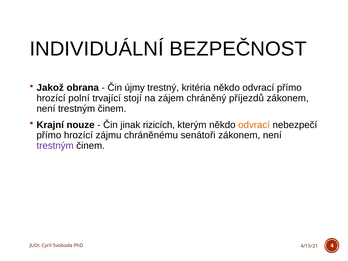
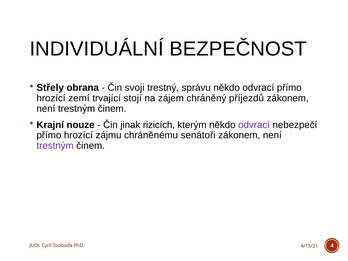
Jakož: Jakož -> Střely
újmy: újmy -> svoji
kritéria: kritéria -> správu
polní: polní -> zemí
odvrací at (254, 125) colour: orange -> purple
